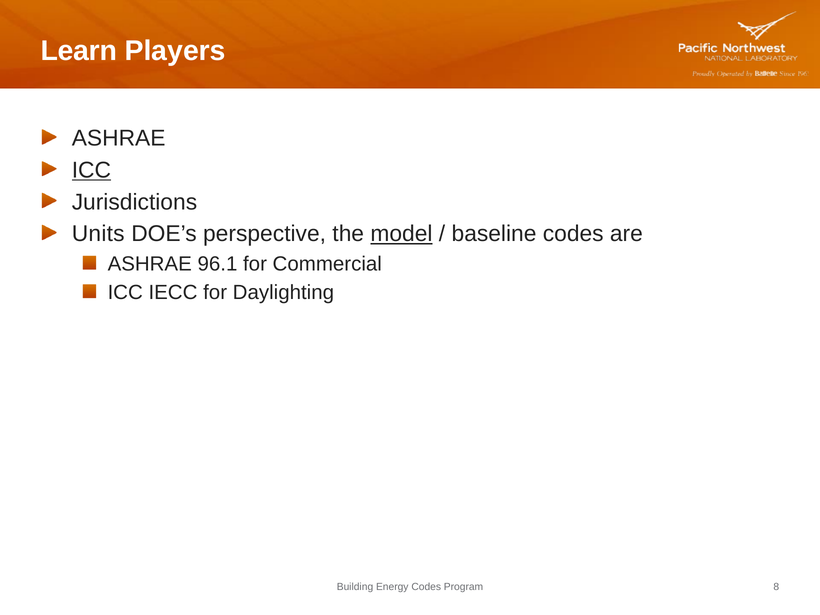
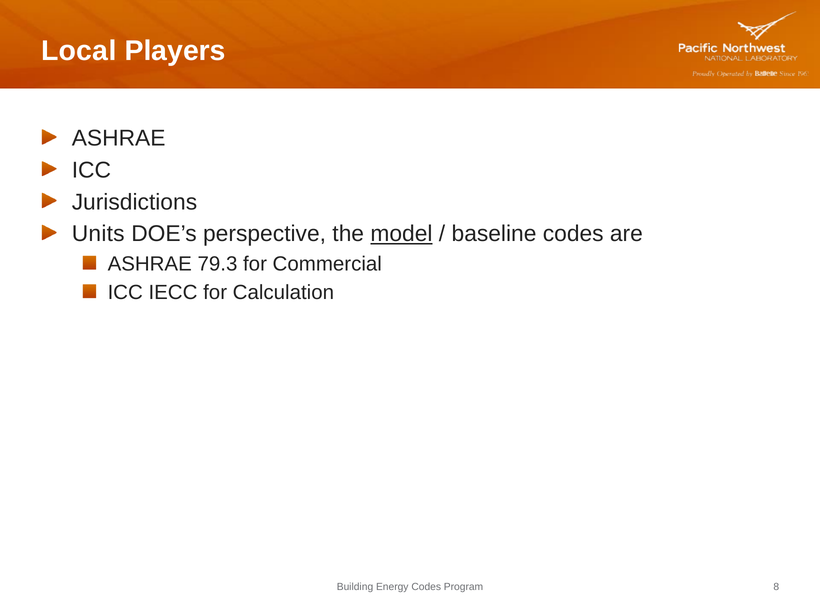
Learn: Learn -> Local
ICC at (91, 170) underline: present -> none
96.1: 96.1 -> 79.3
Daylighting: Daylighting -> Calculation
